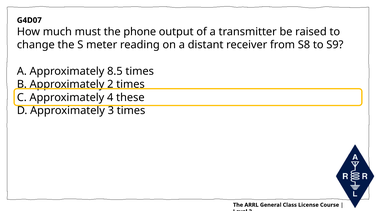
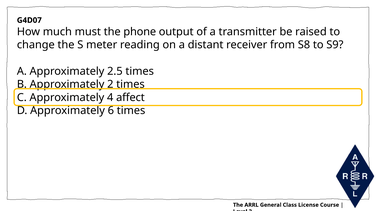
8.5: 8.5 -> 2.5
these: these -> affect
3: 3 -> 6
